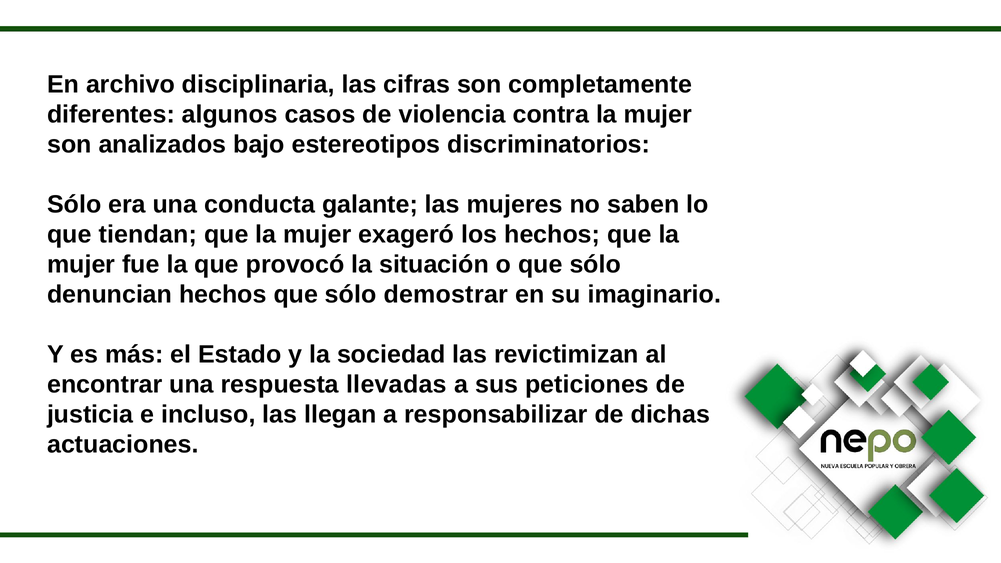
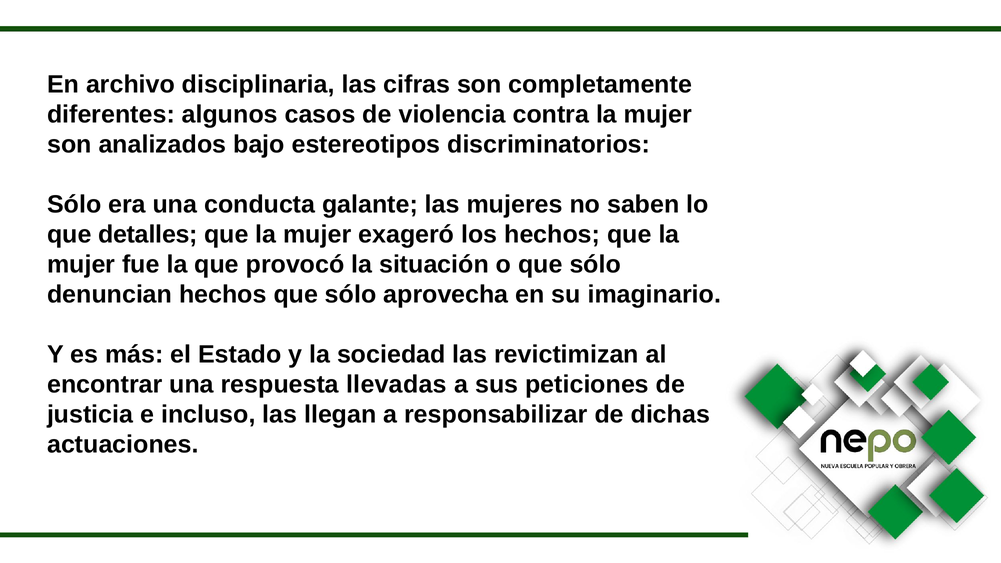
tiendan: tiendan -> detalles
demostrar: demostrar -> aprovecha
